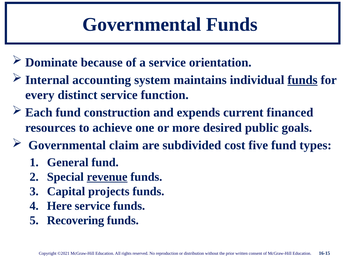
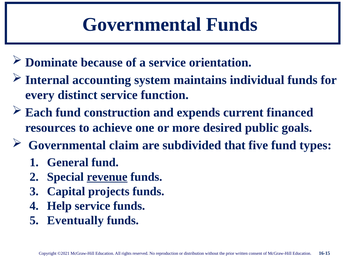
funds at (302, 80) underline: present -> none
cost: cost -> that
Here: Here -> Help
Recovering: Recovering -> Eventually
